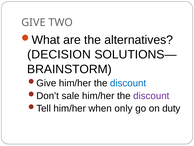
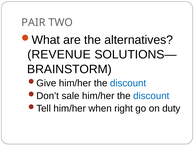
GIVE: GIVE -> PAIR
DECISION: DECISION -> REVENUE
discount at (151, 95) colour: purple -> blue
only: only -> right
